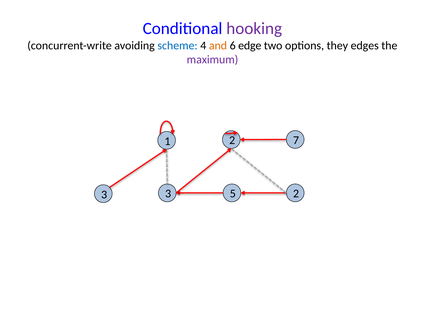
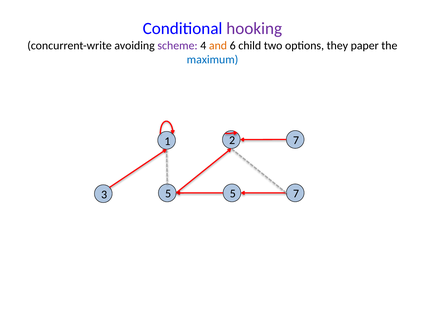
scheme colour: blue -> purple
edge: edge -> child
edges: edges -> paper
maximum colour: purple -> blue
3 3: 3 -> 5
2 at (296, 194): 2 -> 7
